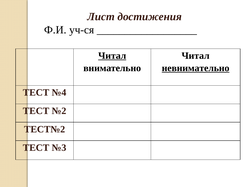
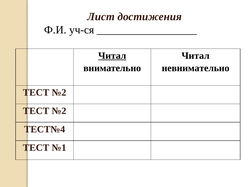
невнимательно underline: present -> none
№4 at (59, 93): №4 -> №2
ТЕСТ№2: ТЕСТ№2 -> ТЕСТ№4
№3: №3 -> №1
